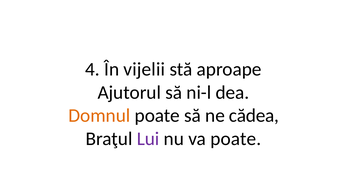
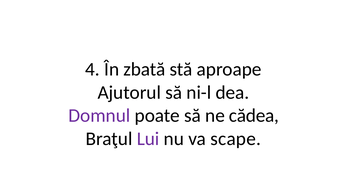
vijelii: vijelii -> zbată
Domnul colour: orange -> purple
va poate: poate -> scape
